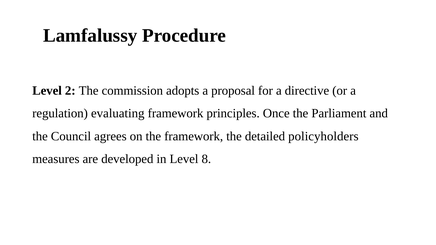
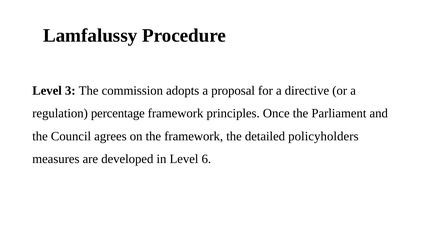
2: 2 -> 3
evaluating: evaluating -> percentage
8: 8 -> 6
